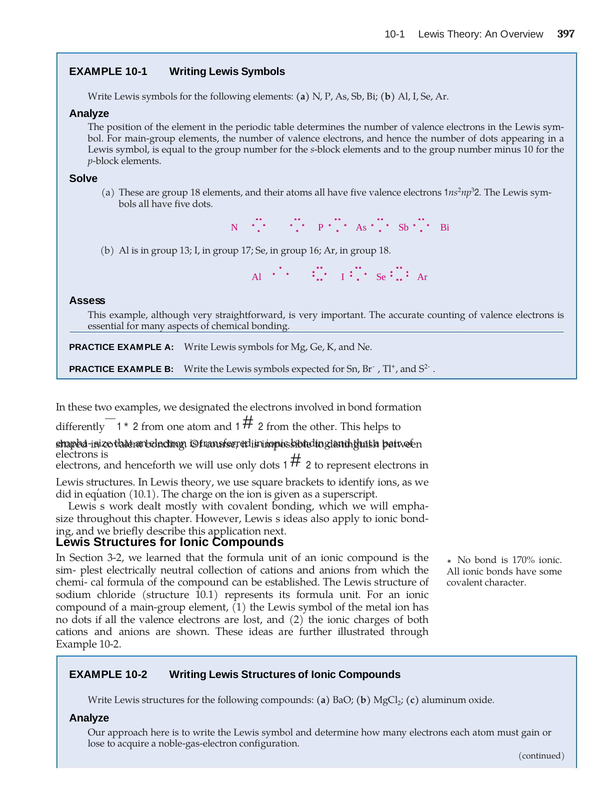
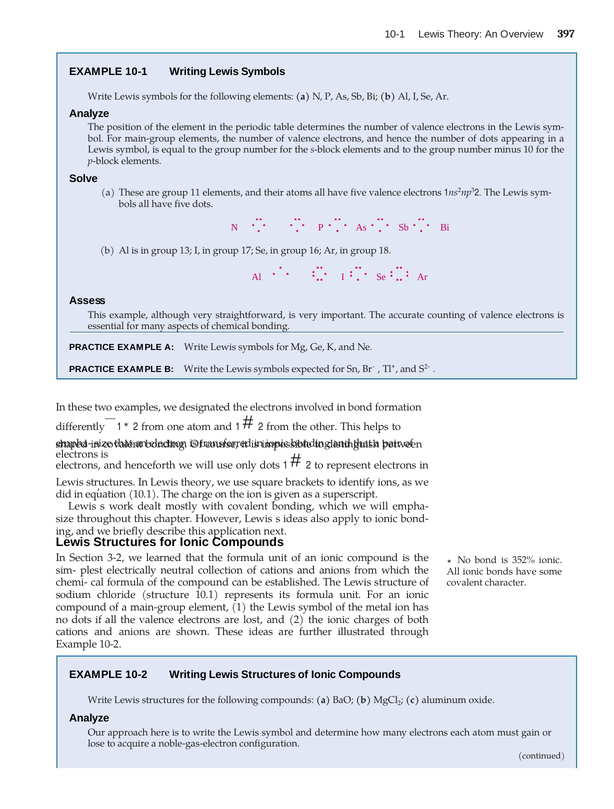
are group 18: 18 -> 11
170%: 170% -> 352%
